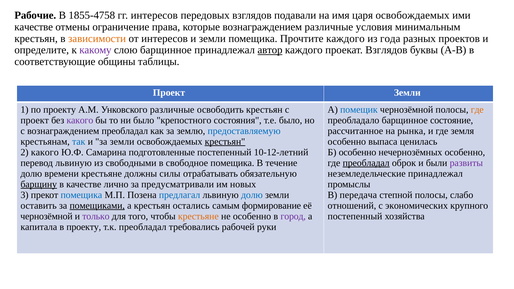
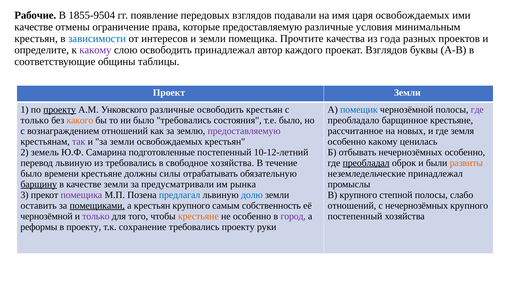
1855-4758: 1855-4758 -> 1855-9504
гг интересов: интересов -> появление
которые вознаграждением: вознаграждением -> предоставляемую
зависимости colour: orange -> blue
Прочтите каждого: каждого -> качества
слою барщинное: барщинное -> освободить
автор underline: present -> none
проекту at (60, 110) underline: none -> present
где at (477, 110) colour: orange -> purple
проект at (35, 120): проект -> только
какого at (80, 120) colour: purple -> orange
было крепостного: крепостного -> требовались
барщинное состояние: состояние -> крестьяне
вознаграждением преобладал: преобладал -> отношений
предоставляемую at (244, 131) colour: blue -> purple
рынка: рынка -> новых
так colour: blue -> purple
крестьян at (225, 142) underline: present -> none
особенно выпаса: выпаса -> какому
2 какого: какого -> земель
Б особенно: особенно -> отбывать
из свободными: свободными -> требовались
свободное помещика: помещика -> хозяйства
развиты colour: purple -> orange
долю at (31, 174): долю -> было
качестве лично: лично -> земли
новых: новых -> рынка
помещика at (81, 195) colour: blue -> purple
В передача: передача -> крупного
крестьян остались: остались -> крупного
формирование: формирование -> собственность
с экономических: экономических -> нечернозёмных
капитала: капитала -> реформы
т.к преобладал: преобладал -> сохранение
требовались рабочей: рабочей -> проекту
